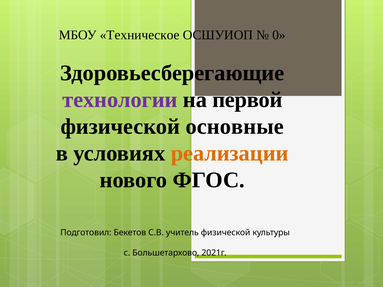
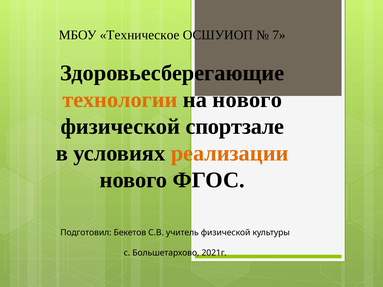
0: 0 -> 7
технологии colour: purple -> orange
на первой: первой -> нового
основные: основные -> спортзале
